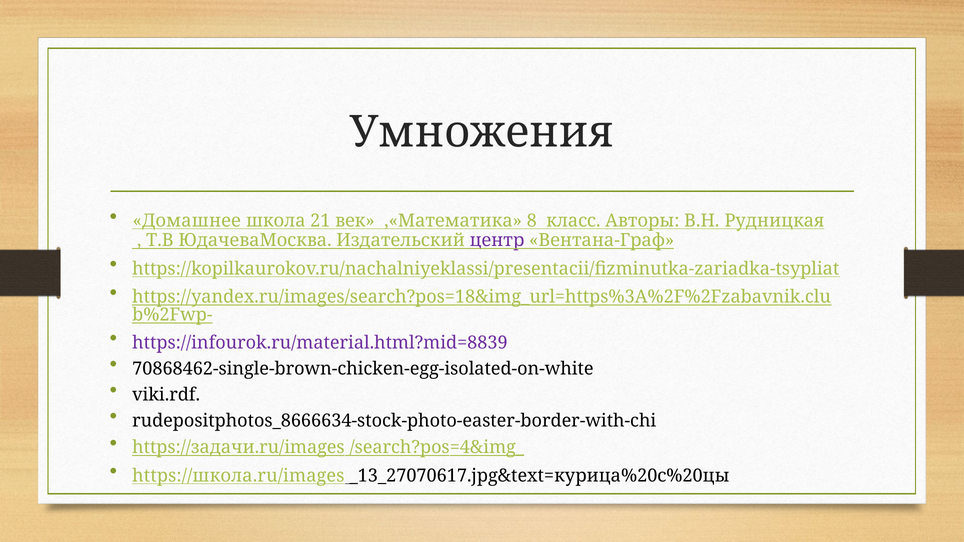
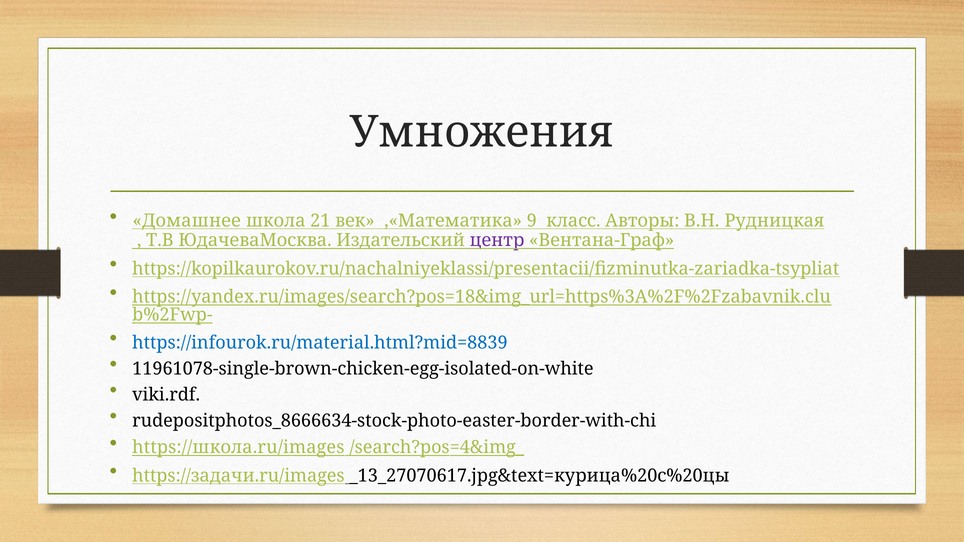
8: 8 -> 9
https://infourok.ru/material.html?mid=8839 colour: purple -> blue
70868462-single-brown-chicken-egg-isolated-on-white: 70868462-single-brown-chicken-egg-isolated-on-white -> 11961078-single-brown-chicken-egg-isolated-on-white
https://задачи.ru/images: https://задачи.ru/images -> https://школа.ru/images
https://школа.ru/images: https://школа.ru/images -> https://задачи.ru/images
